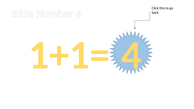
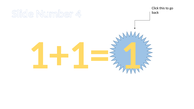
1+1= 4: 4 -> 1
